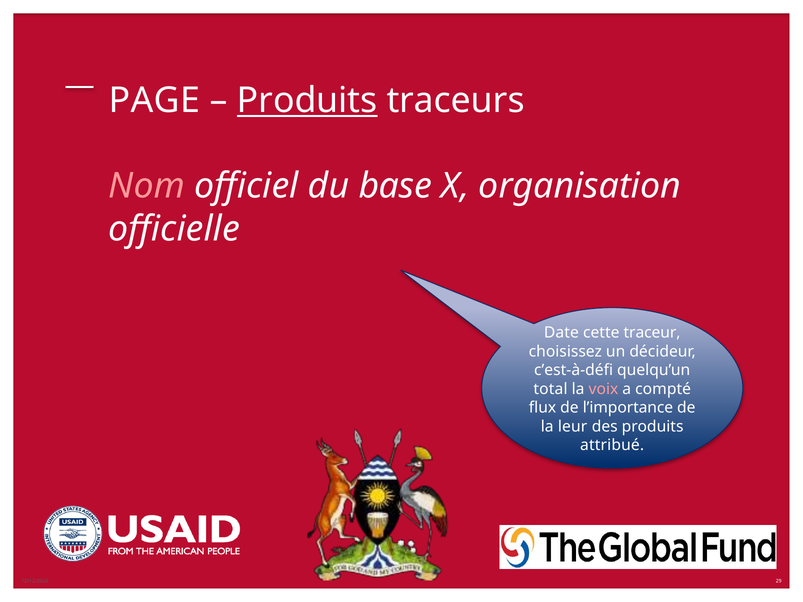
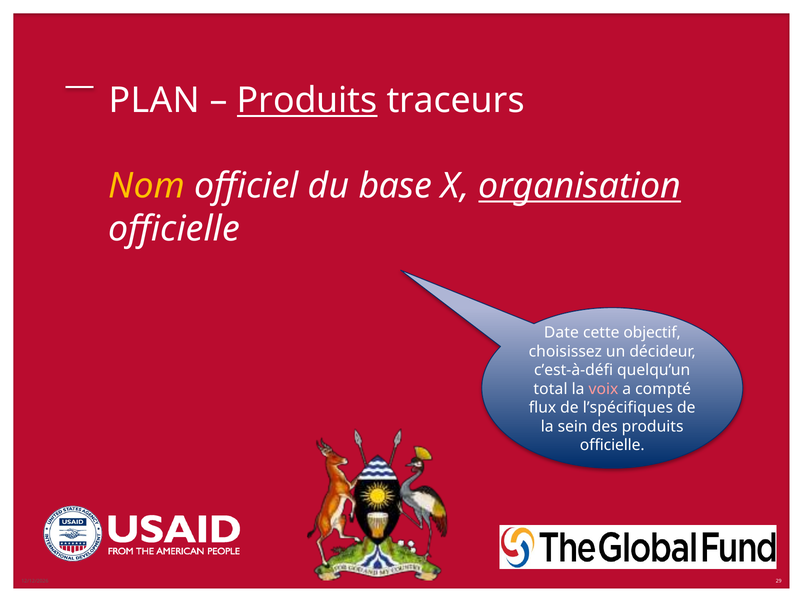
PAGE: PAGE -> PLAN
Nom colour: pink -> yellow
organisation underline: none -> present
traceur: traceur -> objectif
l’importance: l’importance -> l’spécifiques
leur: leur -> sein
attribué at (612, 445): attribué -> officielle
